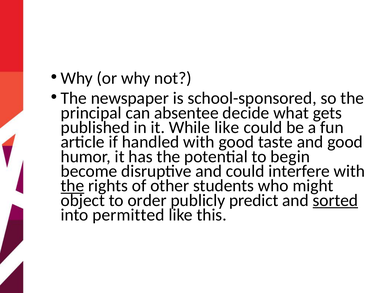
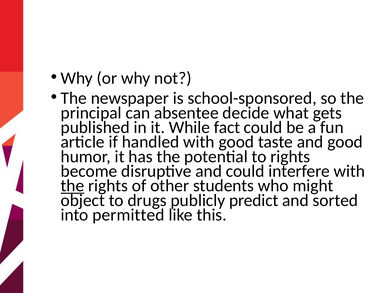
While like: like -> fact
to begin: begin -> rights
order: order -> drugs
sorted underline: present -> none
